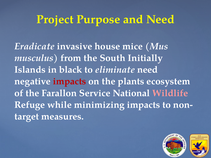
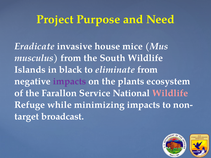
South Initially: Initially -> Wildlife
eliminate need: need -> from
impacts at (70, 82) colour: red -> purple
measures: measures -> broadcast
